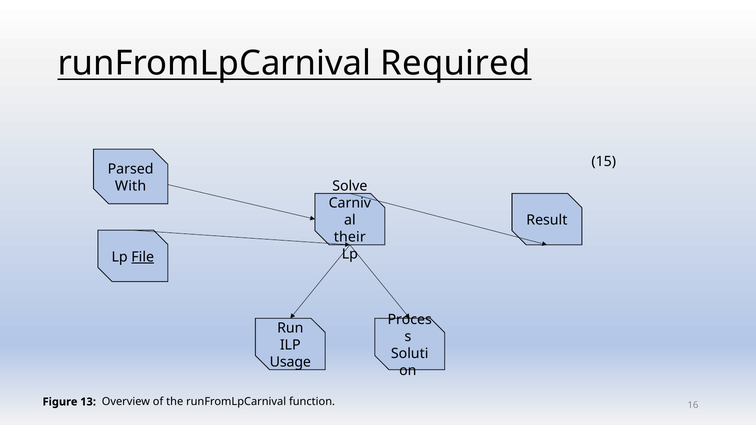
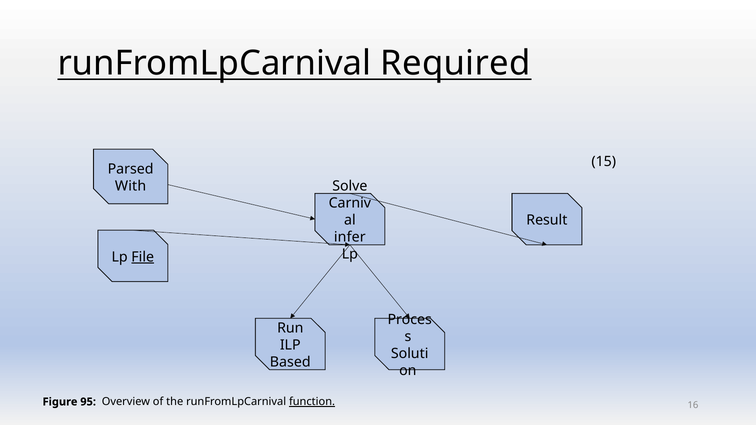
their: their -> infer
Usage: Usage -> Based
13: 13 -> 95
function underline: none -> present
